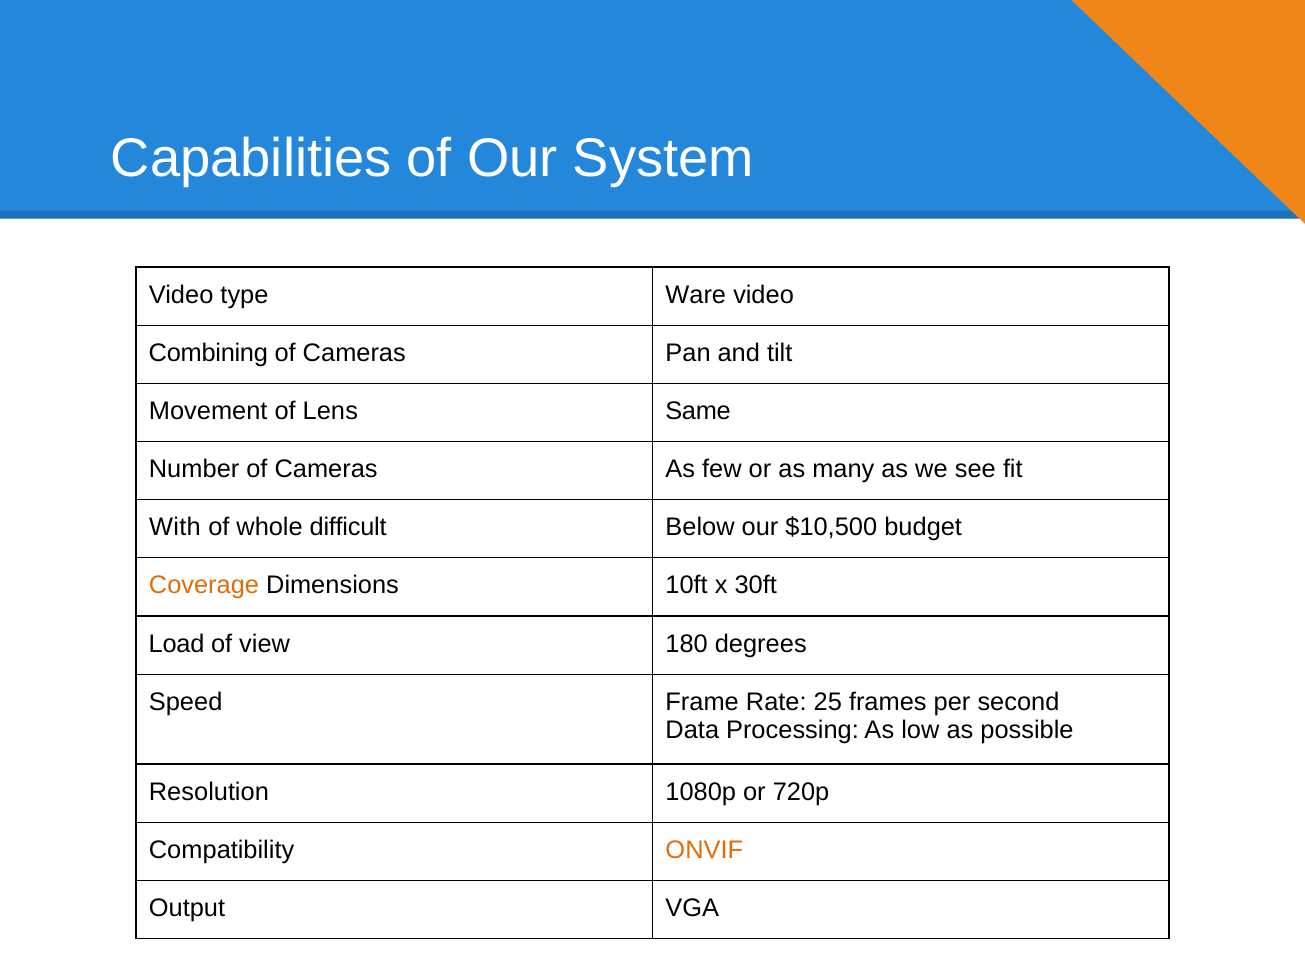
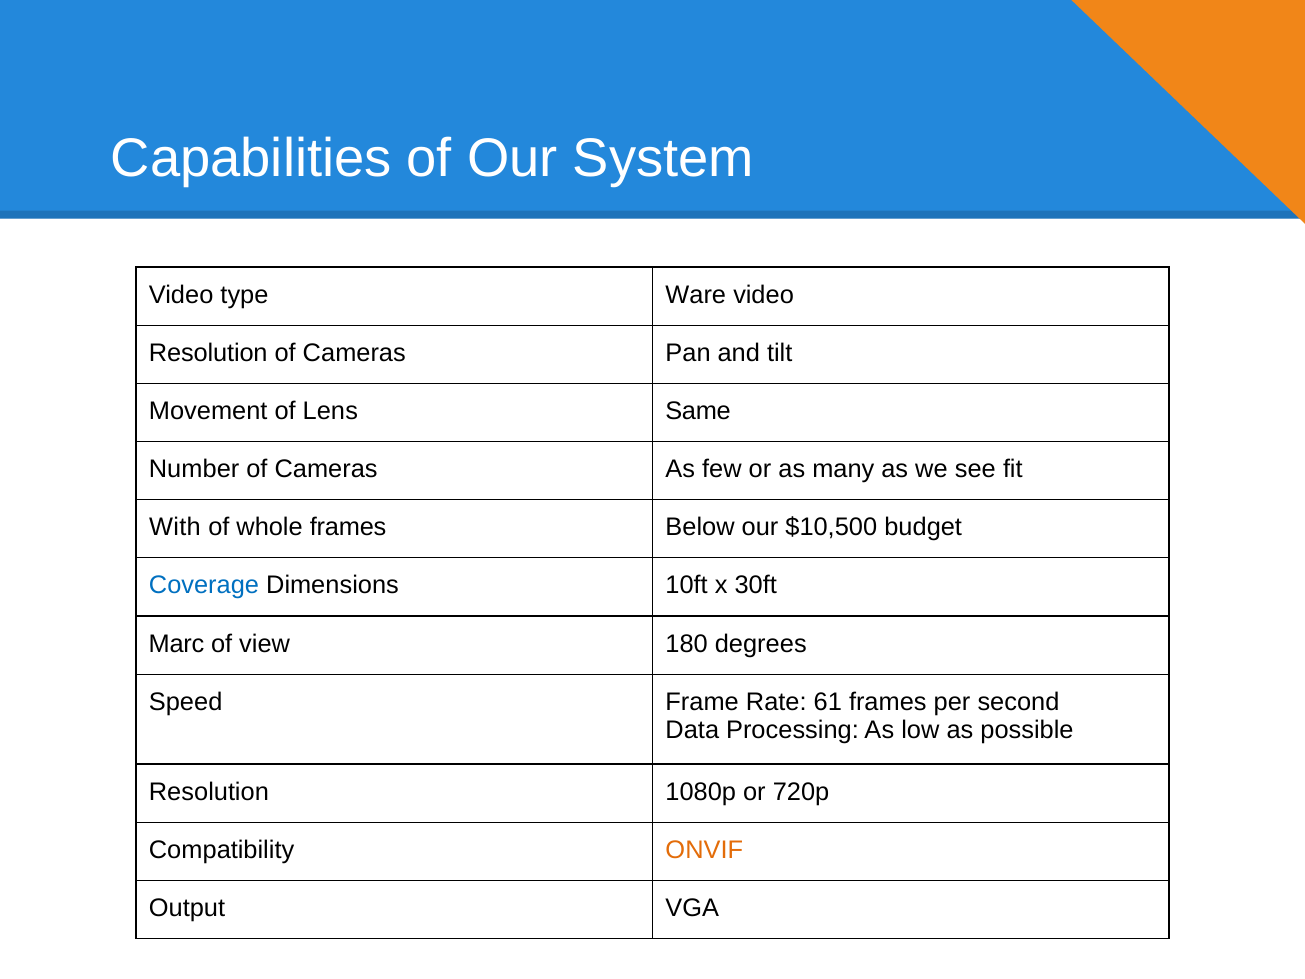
Combining at (208, 353): Combining -> Resolution
whole difficult: difficult -> frames
Coverage colour: orange -> blue
Load: Load -> Marc
25: 25 -> 61
